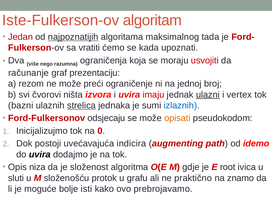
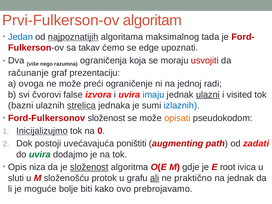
Iste-Fulkerson-ov: Iste-Fulkerson-ov -> Prvi-Fulkerson-ov
Jedan colour: red -> blue
vratiti: vratiti -> takav
kada: kada -> edge
rezom: rezom -> ovoga
broj: broj -> radi
ništa: ništa -> false
imaju colour: red -> blue
vertex: vertex -> visited
Ford-Fulkersonov odsjecaju: odsjecaju -> složenost
Inicijalizujmo underline: none -> present
indicira: indicira -> poništiti
idemo: idemo -> zadati
uvira at (40, 154) colour: black -> green
složenost at (89, 167) underline: none -> present
ali underline: none -> present
na znamo: znamo -> jednak
isti: isti -> biti
